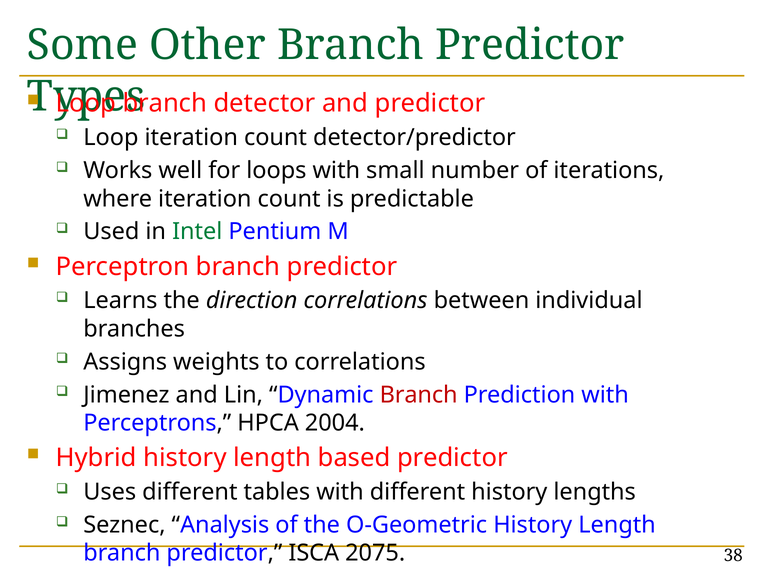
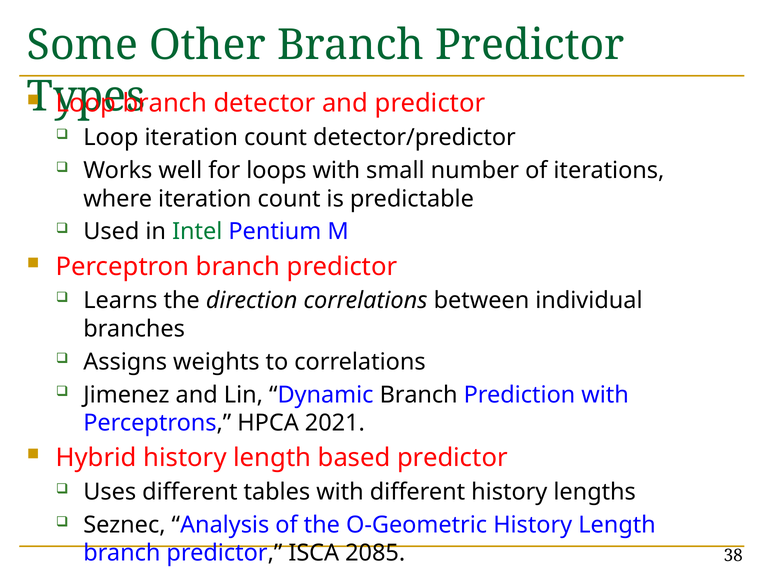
Branch at (419, 394) colour: red -> black
2004: 2004 -> 2021
2075: 2075 -> 2085
